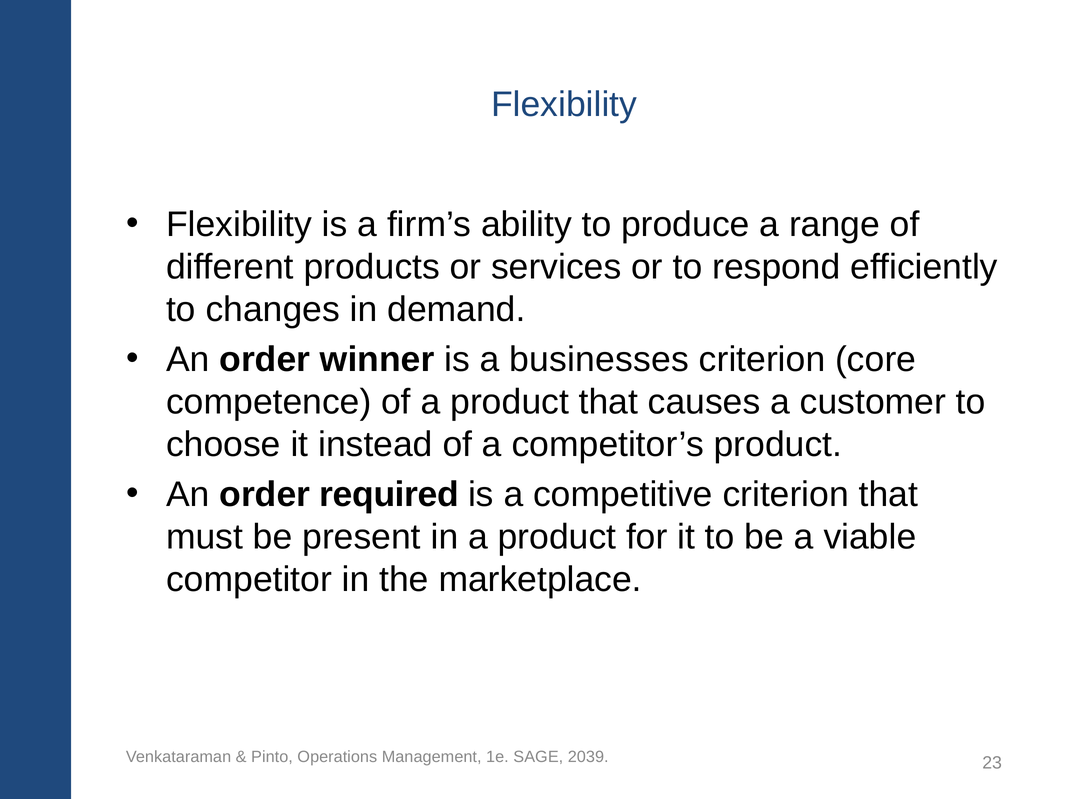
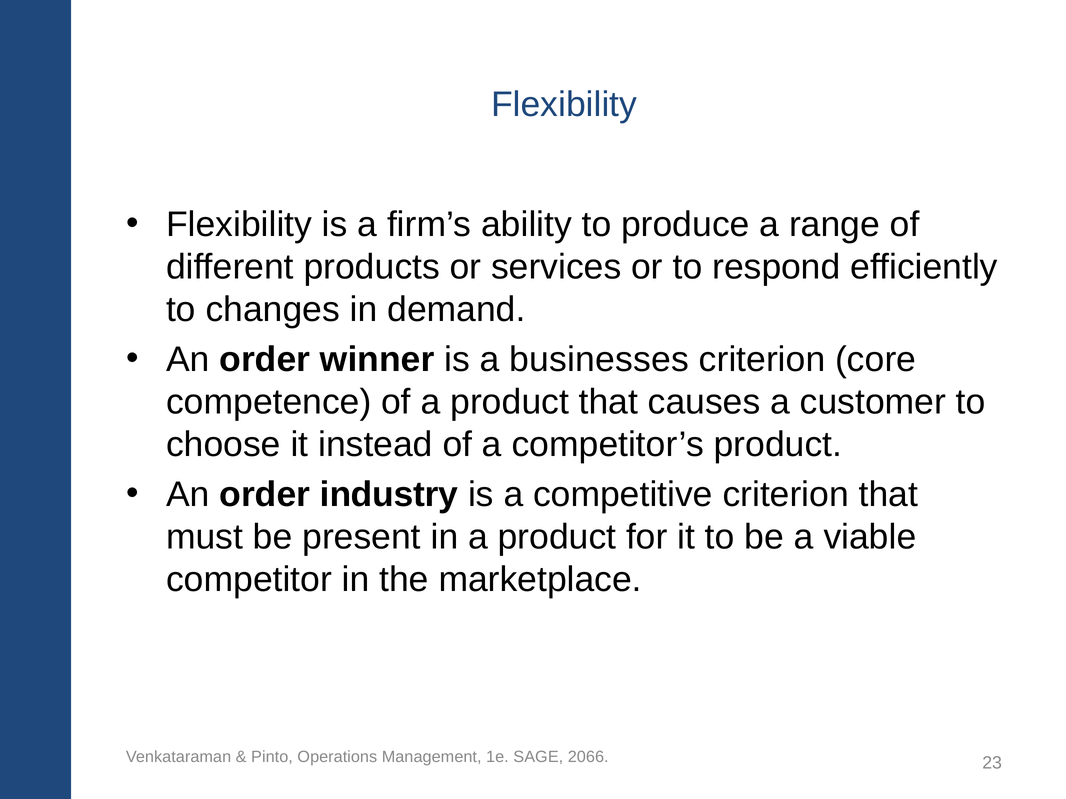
required: required -> industry
2039: 2039 -> 2066
